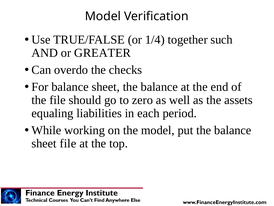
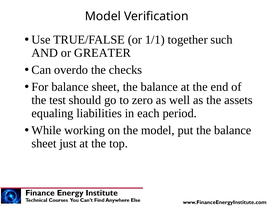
1/4: 1/4 -> 1/1
the file: file -> test
sheet file: file -> just
